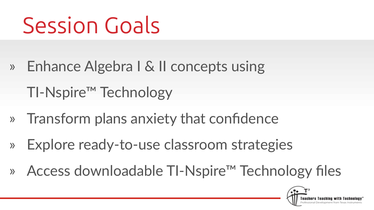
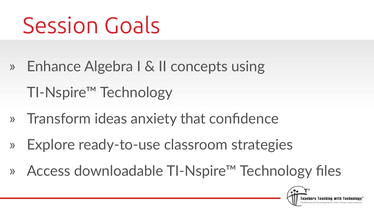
plans: plans -> ideas
